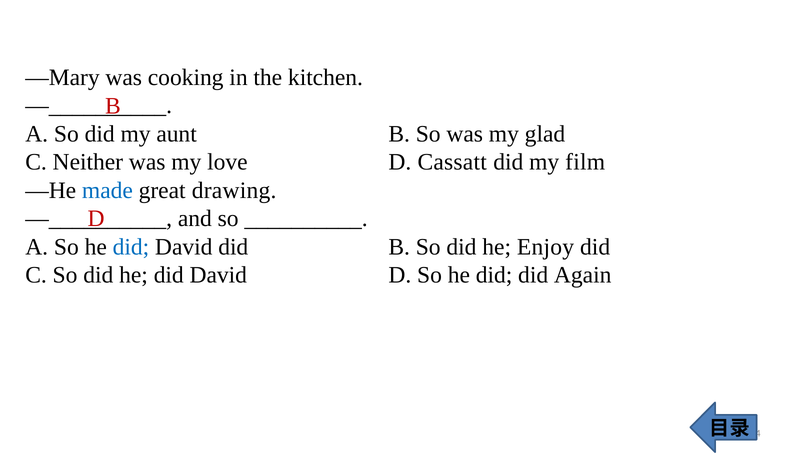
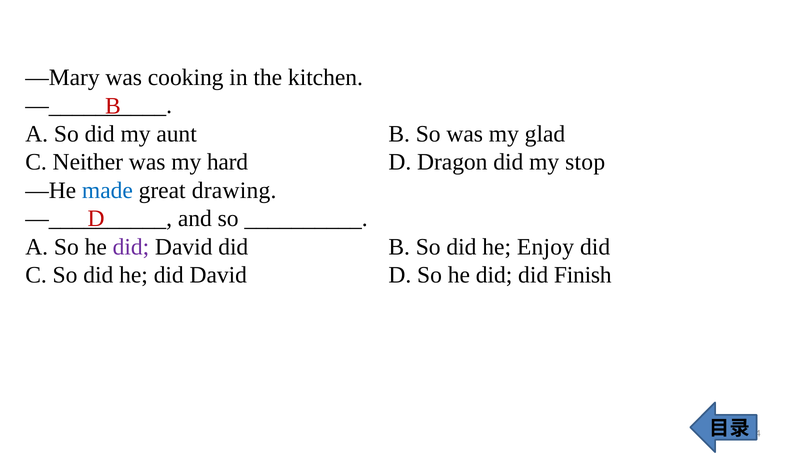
love: love -> hard
Cassatt: Cassatt -> Dragon
film: film -> stop
did at (131, 247) colour: blue -> purple
Again: Again -> Finish
